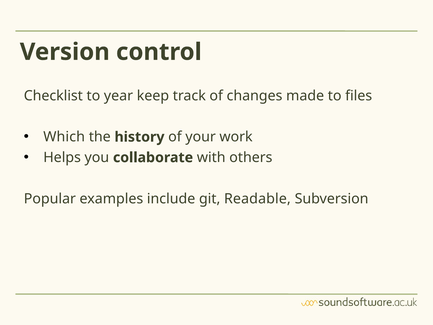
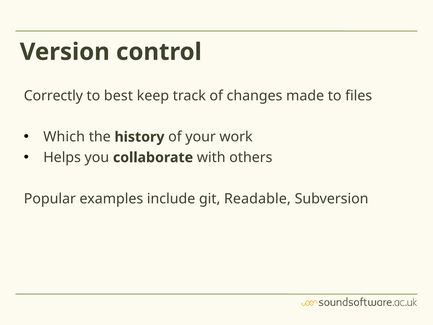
Checklist: Checklist -> Correctly
year: year -> best
